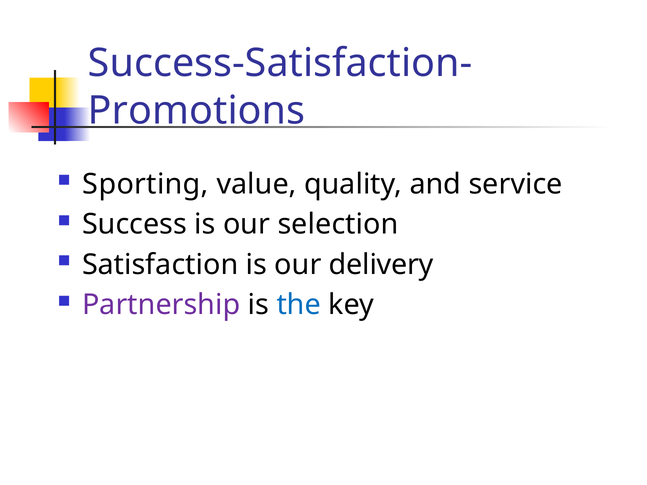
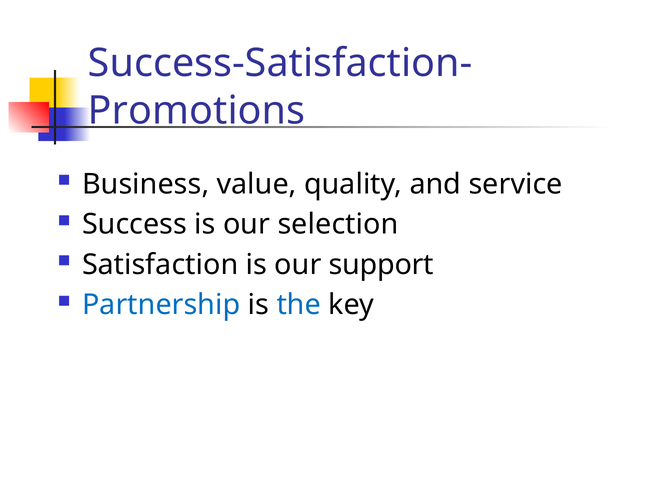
Sporting: Sporting -> Business
delivery: delivery -> support
Partnership colour: purple -> blue
